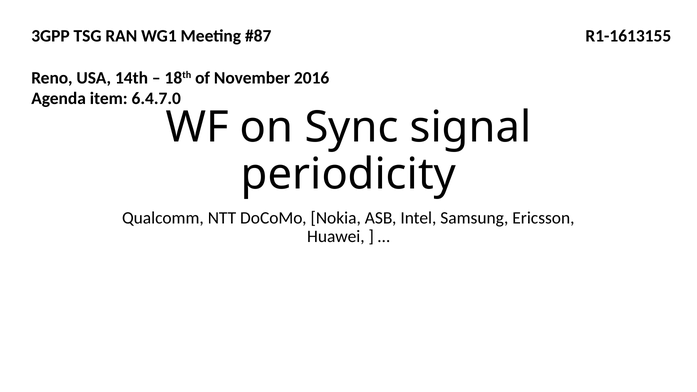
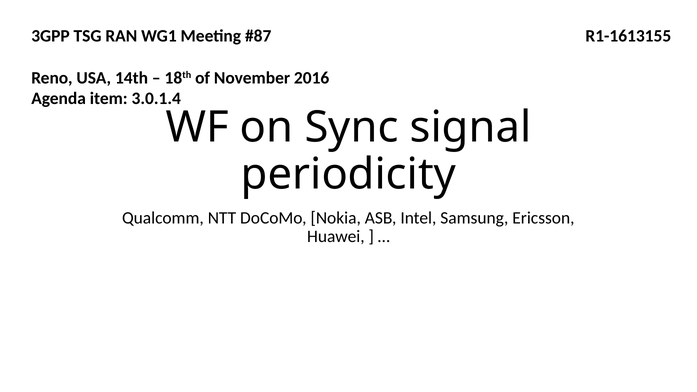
6.4.7.0: 6.4.7.0 -> 3.0.1.4
